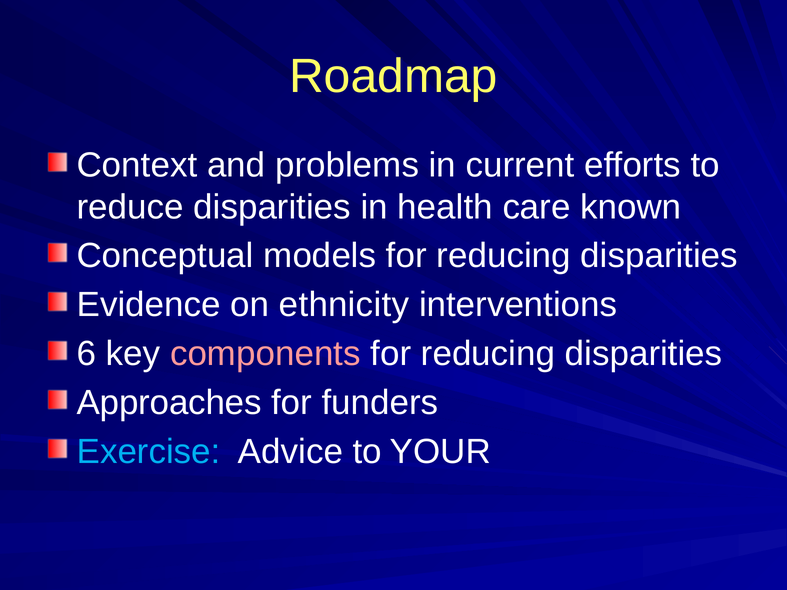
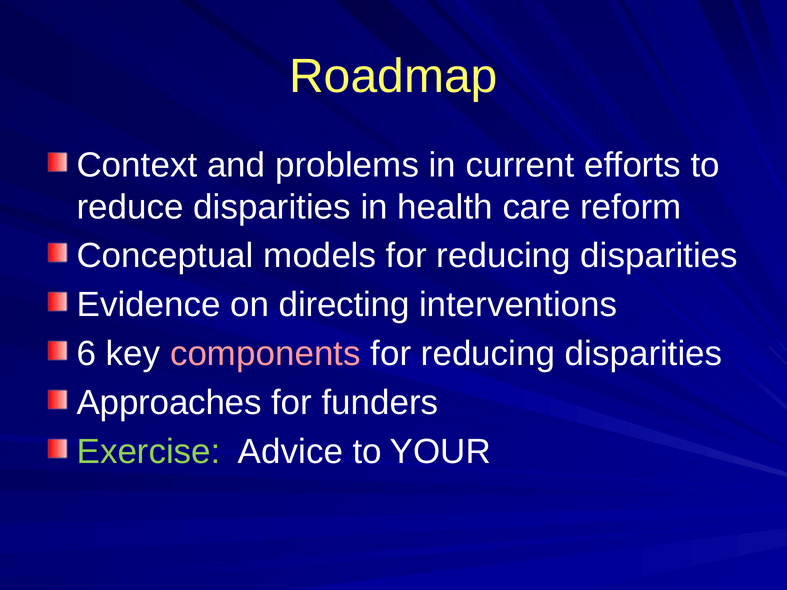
known: known -> reform
ethnicity: ethnicity -> directing
Exercise colour: light blue -> light green
